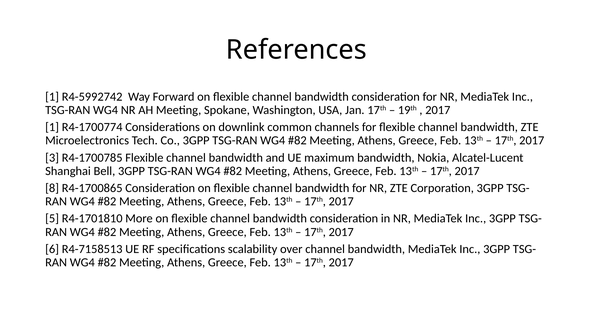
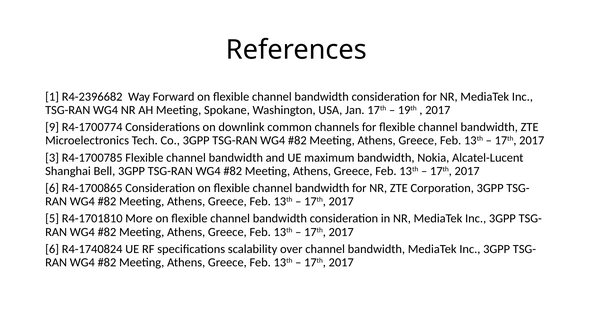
R4-5992742: R4-5992742 -> R4-2396682
1 at (52, 127): 1 -> 9
8 at (52, 188): 8 -> 6
R4-7158513: R4-7158513 -> R4-1740824
